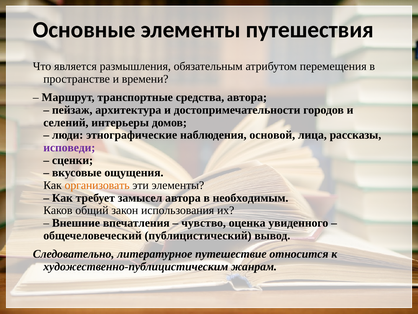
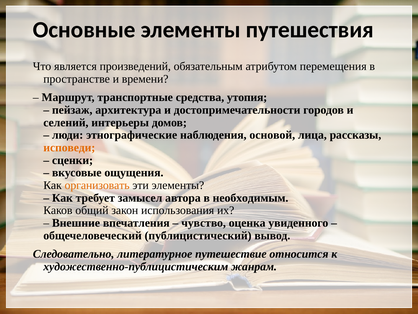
размышления: размышления -> произведений
средства автора: автора -> утопия
исповеди colour: purple -> orange
